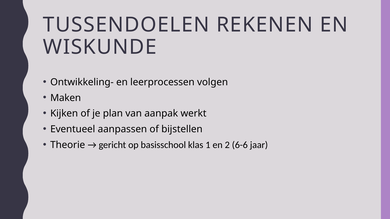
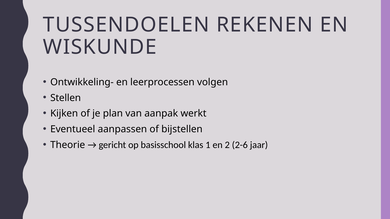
Maken: Maken -> Stellen
6-6: 6-6 -> 2-6
